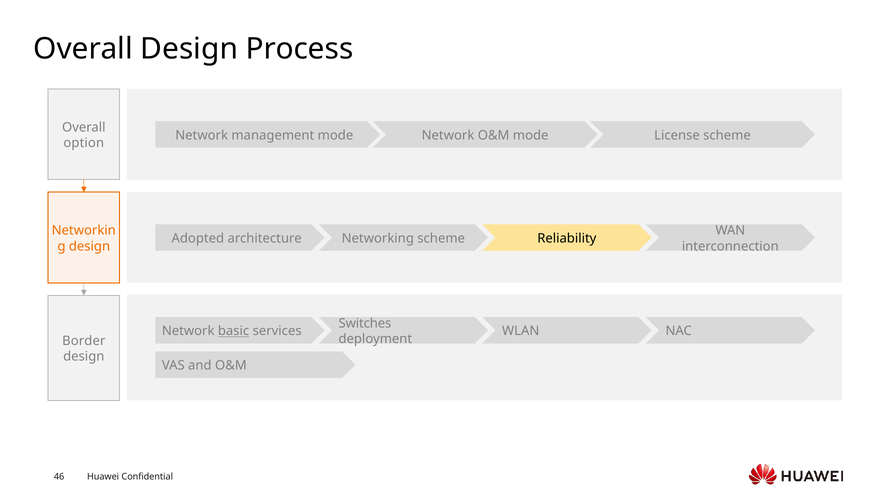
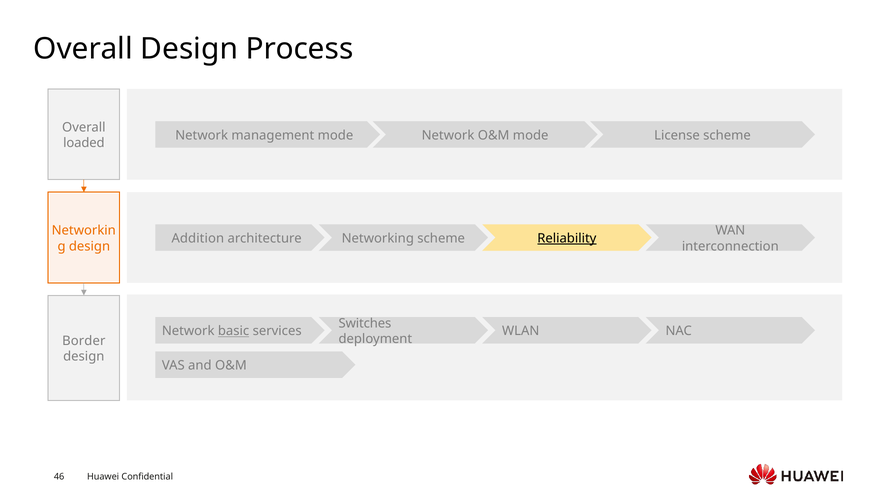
option: option -> loaded
Adopted: Adopted -> Addition
Reliability underline: none -> present
